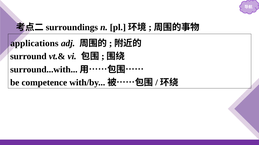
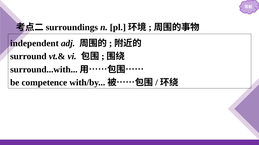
applications: applications -> independent
